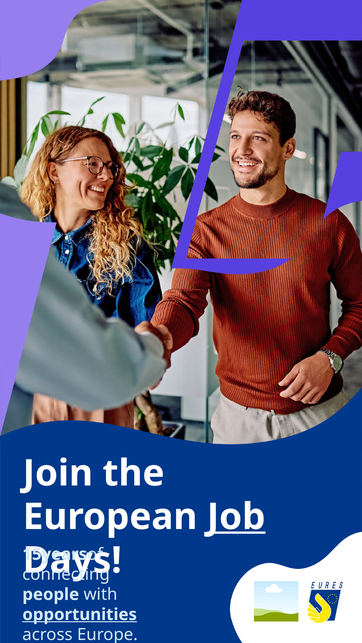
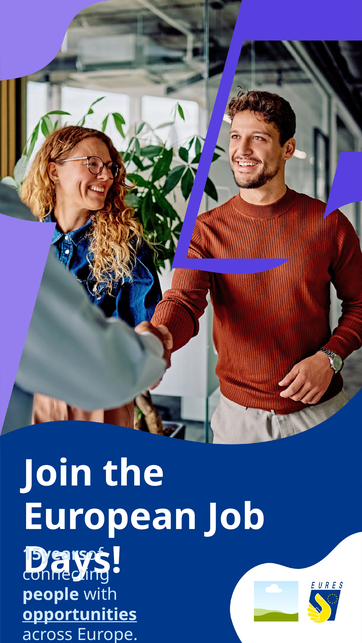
Job underline: present -> none
